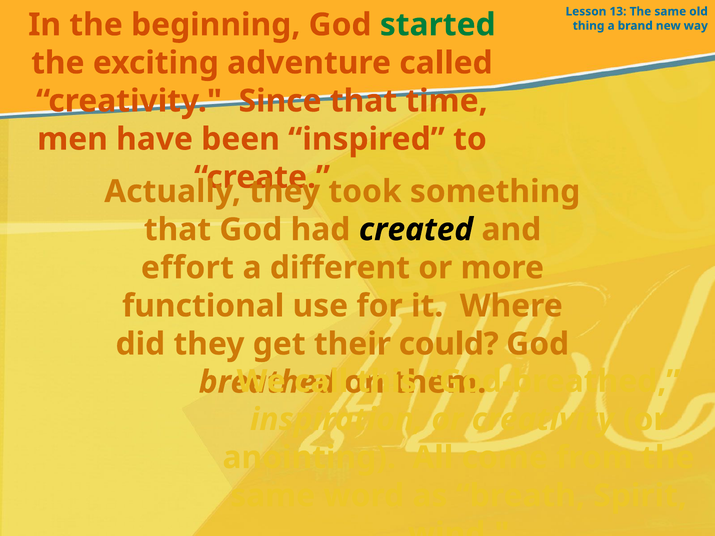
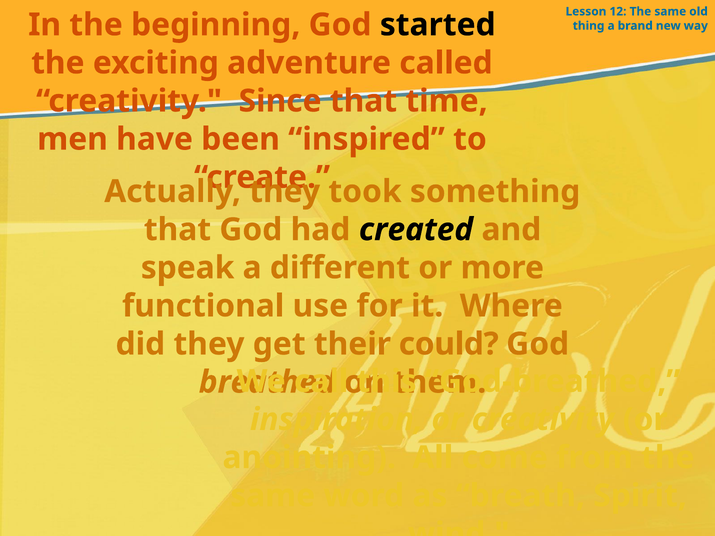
13: 13 -> 12
started colour: green -> black
effort: effort -> speak
